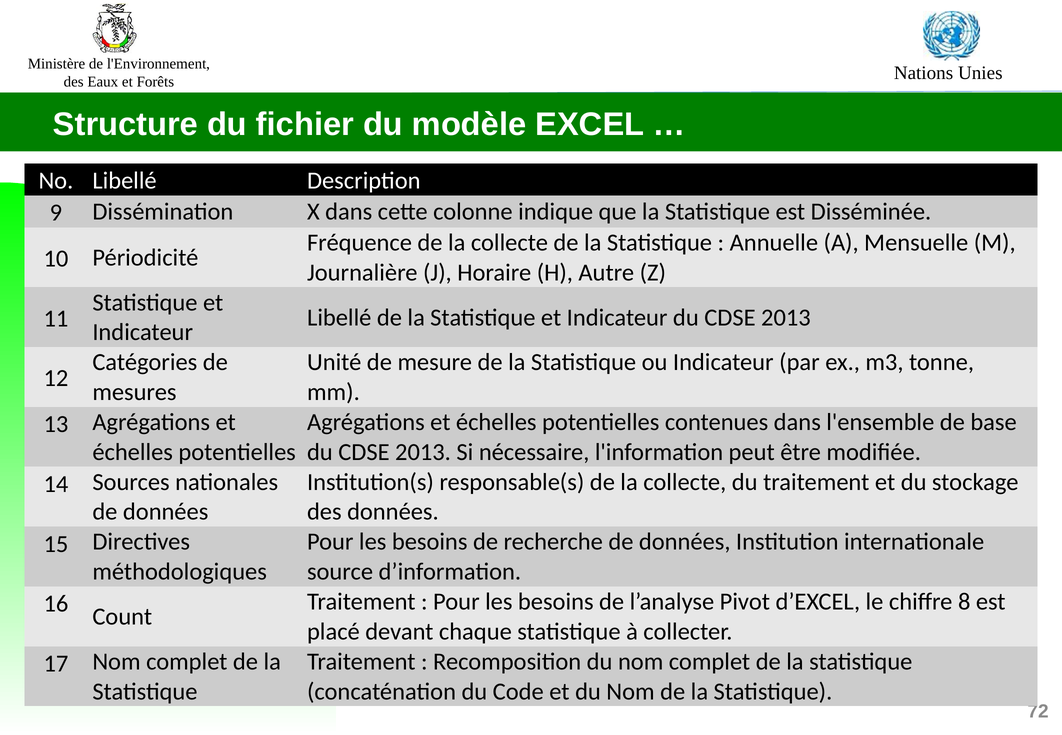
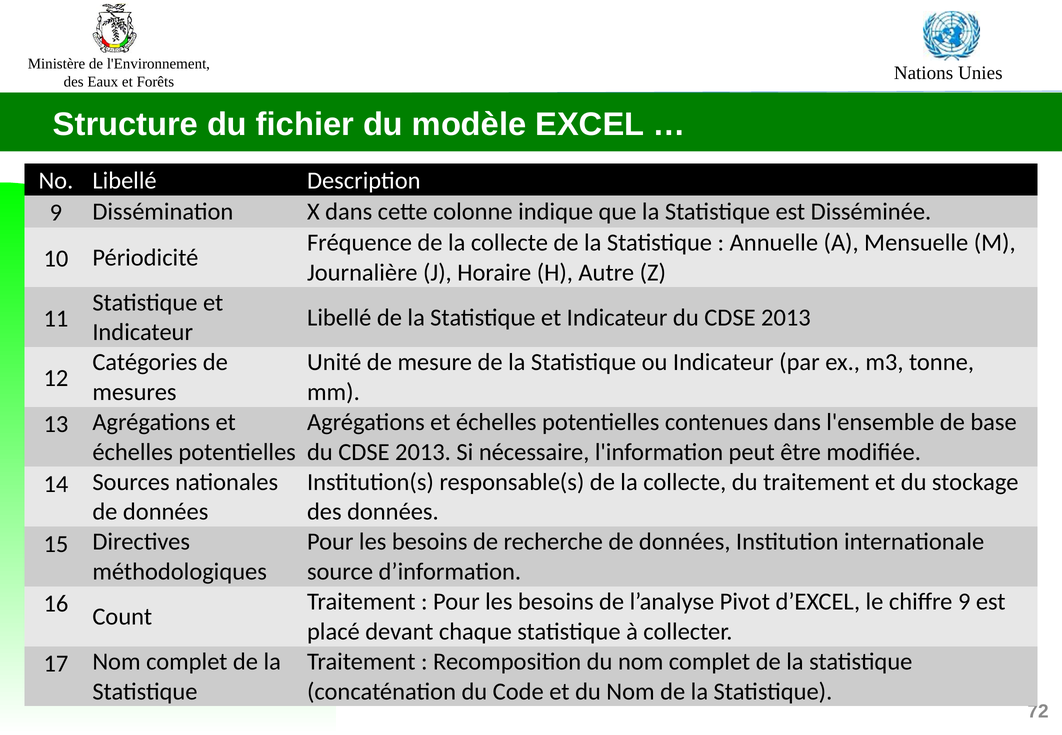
chiffre 8: 8 -> 9
